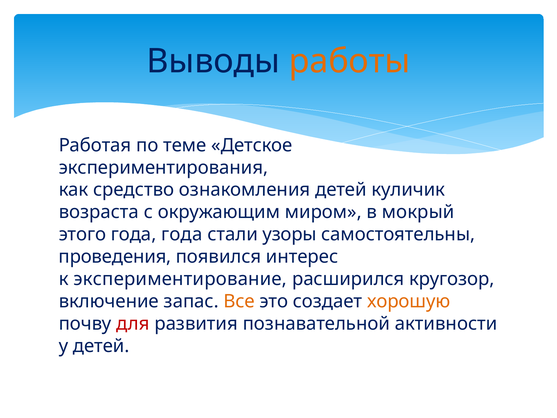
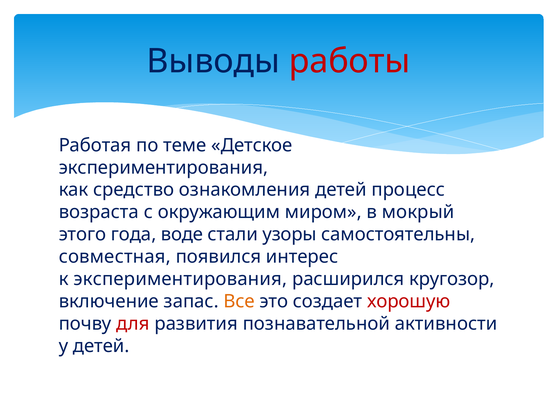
работы colour: orange -> red
куличик: куличик -> процесс
года года: года -> воде
проведения: проведения -> совместная
к экспериментирование: экспериментирование -> экспериментирования
хорошую colour: orange -> red
